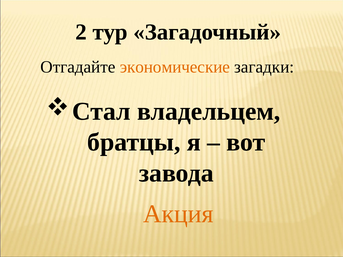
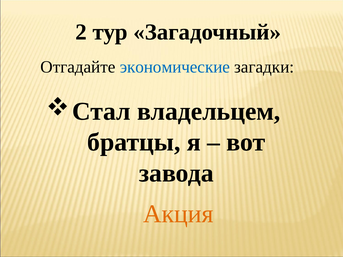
экономические colour: orange -> blue
